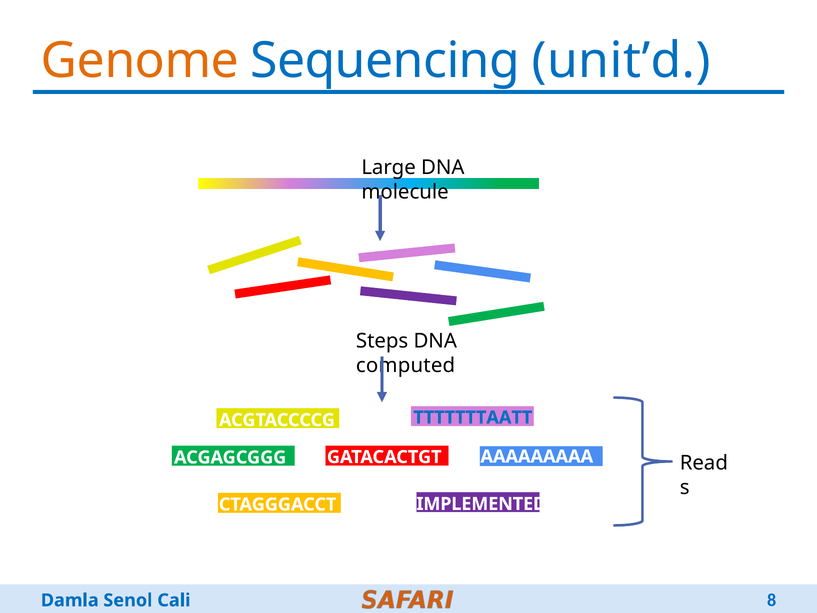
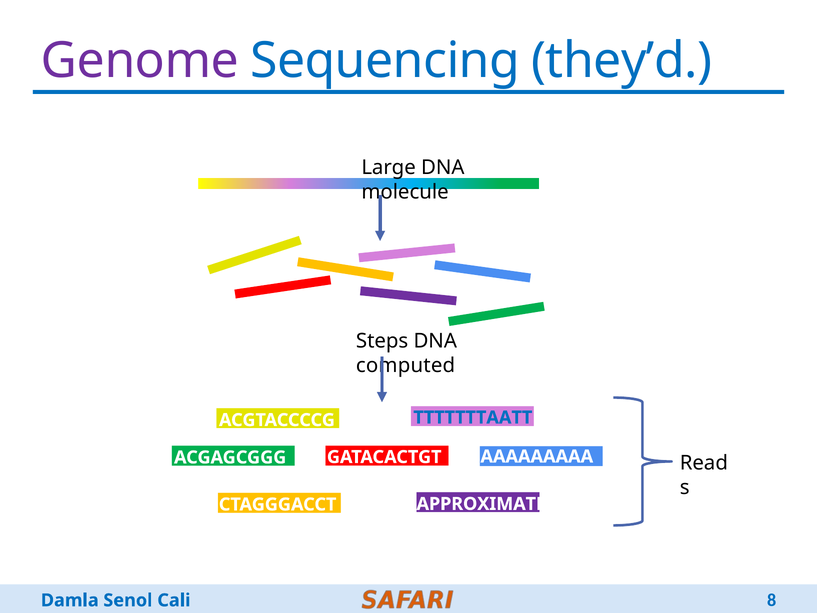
Genome colour: orange -> purple
unit’d: unit’d -> they’d
IMPLEMENTED: IMPLEMENTED -> APPROXIMATE
